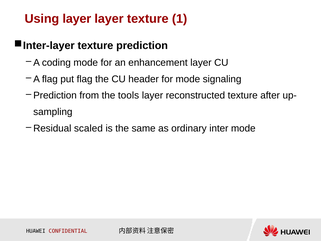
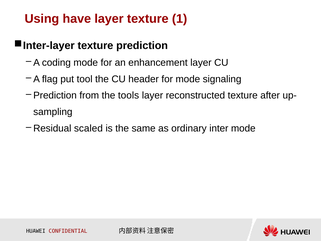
Using layer: layer -> have
put flag: flag -> tool
